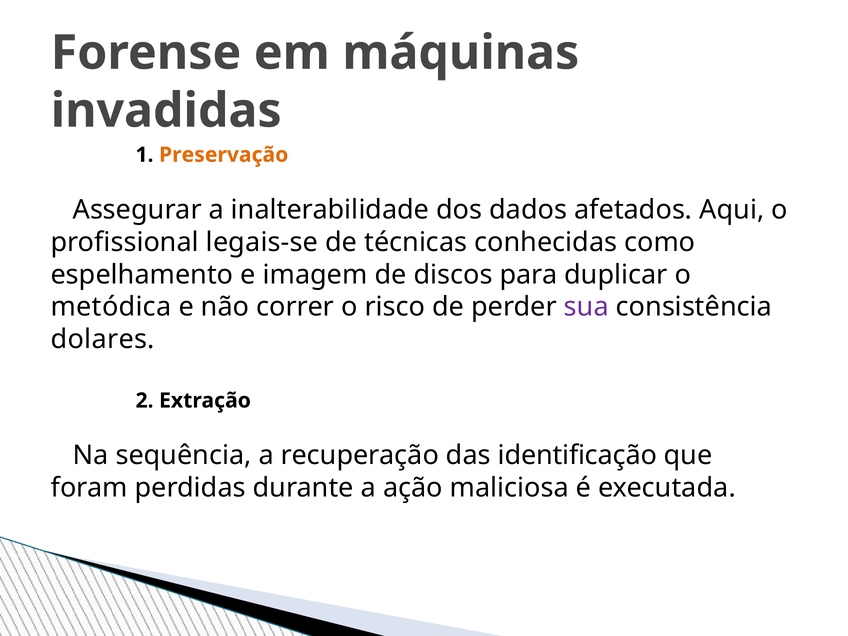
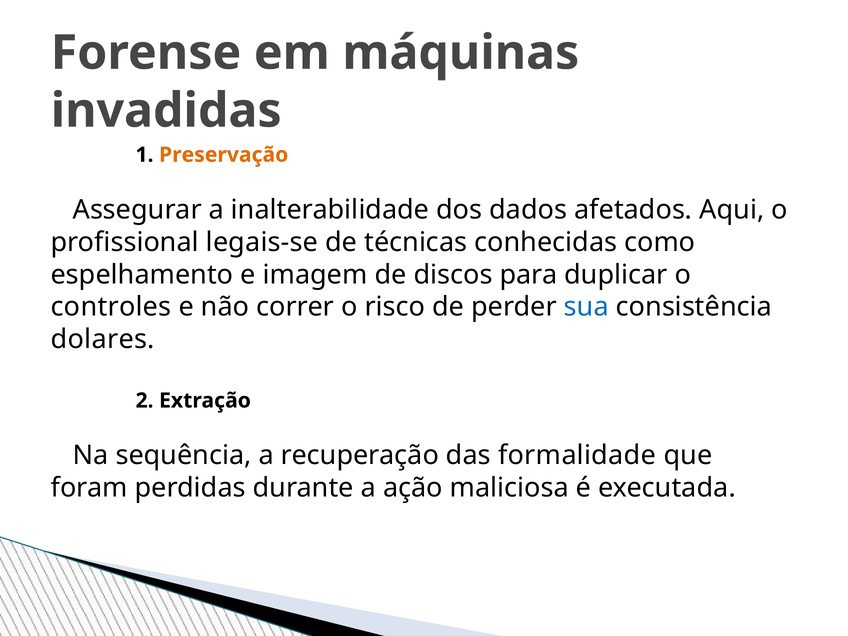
metódica: metódica -> controles
sua colour: purple -> blue
identificação: identificação -> formalidade
